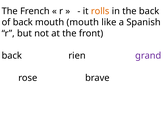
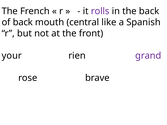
rolls colour: orange -> purple
mouth mouth: mouth -> central
back at (12, 56): back -> your
